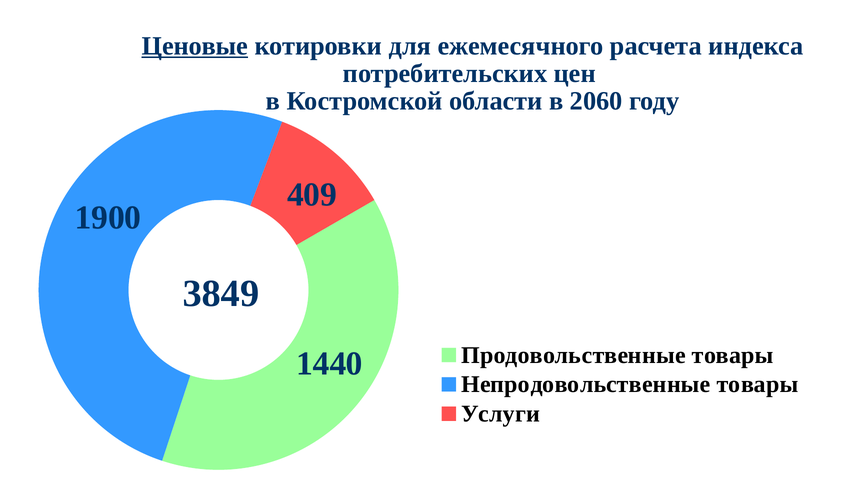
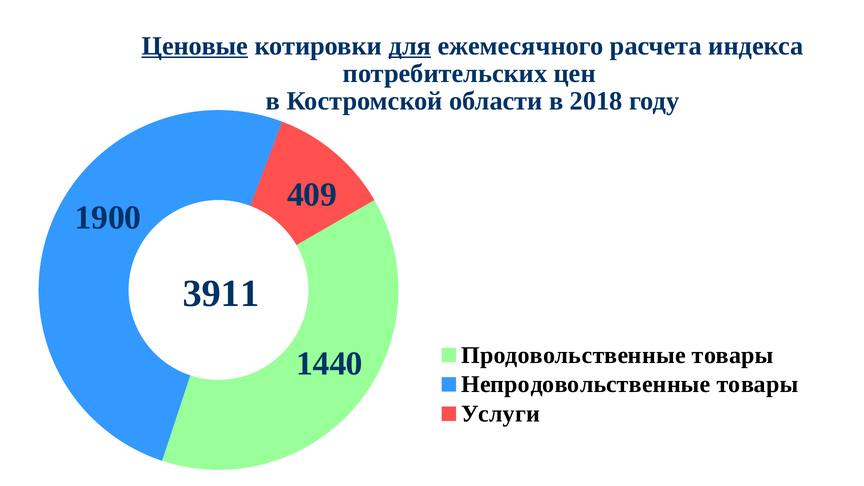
для underline: none -> present
2060: 2060 -> 2018
3849: 3849 -> 3911
